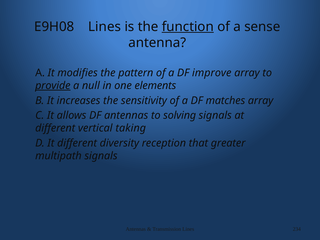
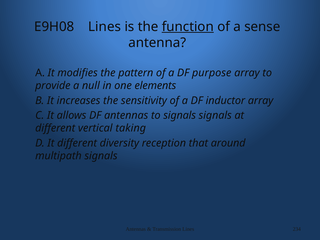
improve: improve -> purpose
provide underline: present -> none
matches: matches -> inductor
to solving: solving -> signals
greater: greater -> around
